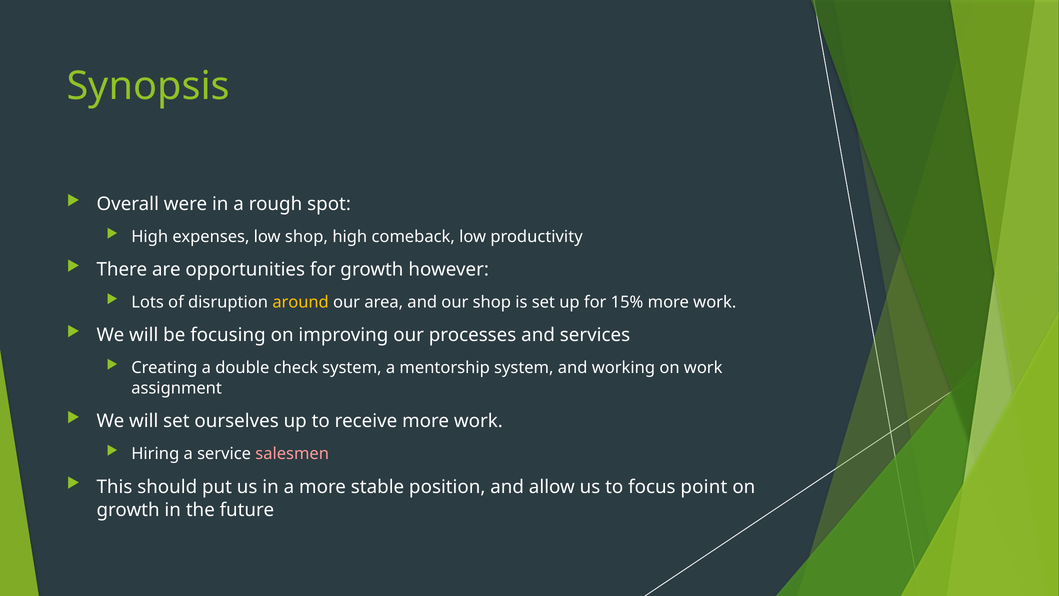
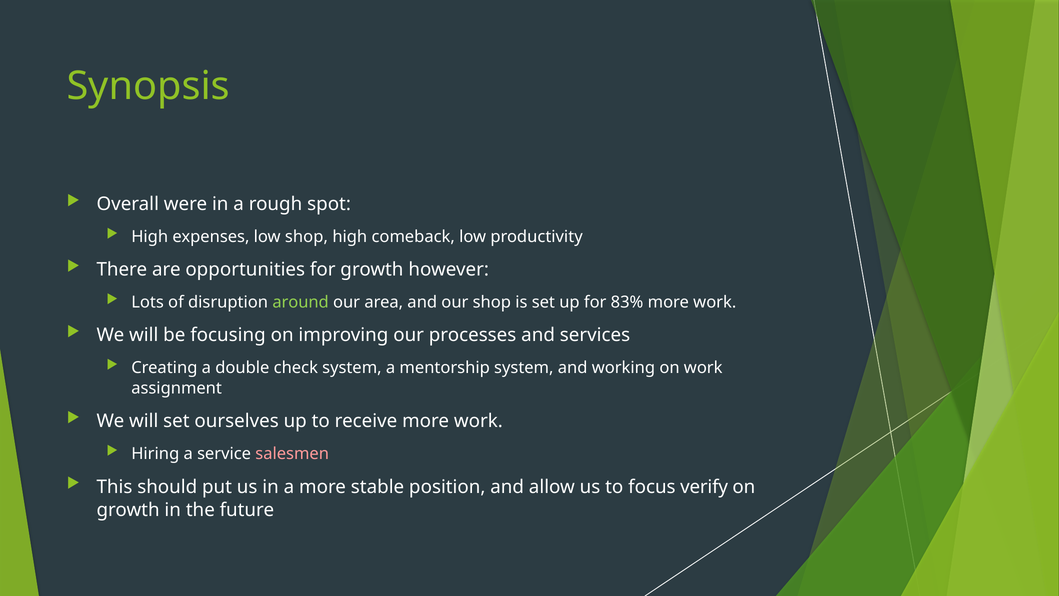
around colour: yellow -> light green
15%: 15% -> 83%
point: point -> verify
